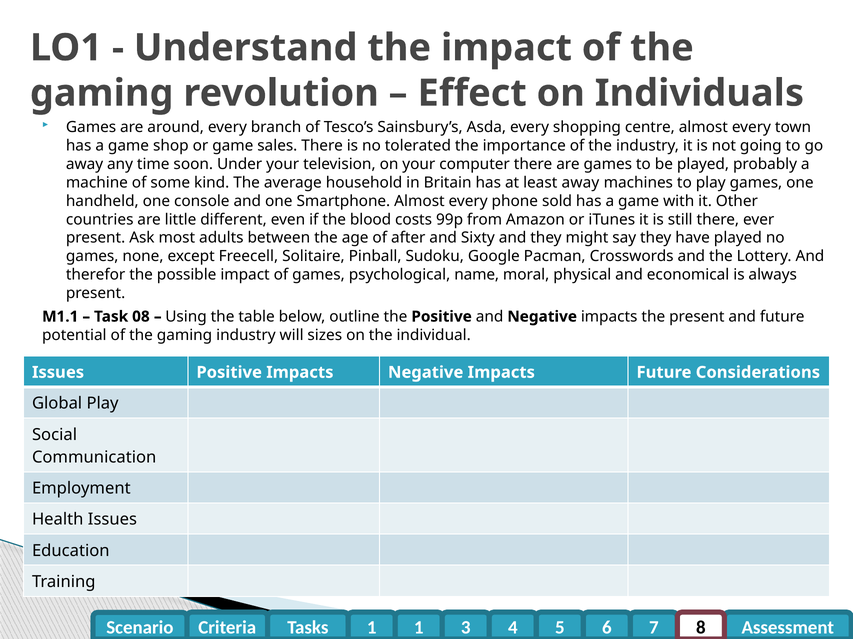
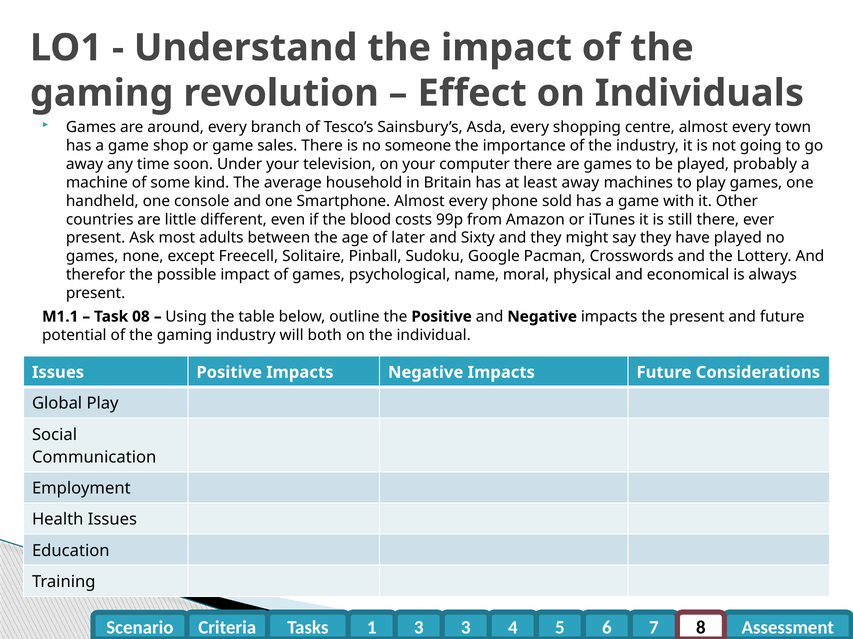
tolerated: tolerated -> someone
after: after -> later
sizes: sizes -> both
1 1: 1 -> 3
